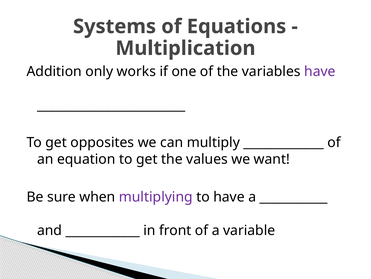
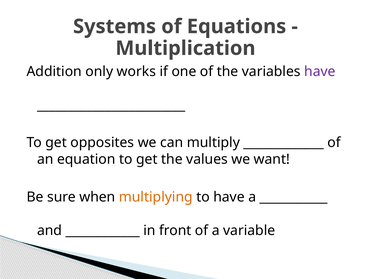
multiplying colour: purple -> orange
